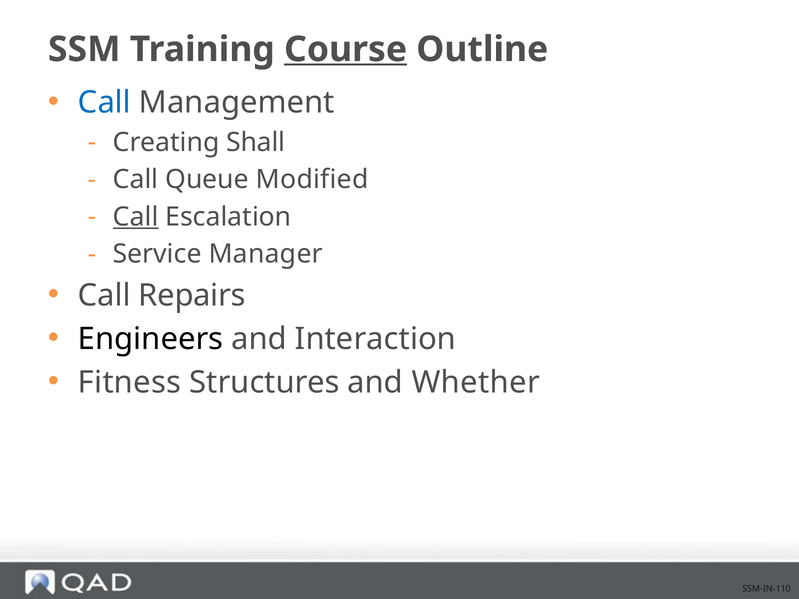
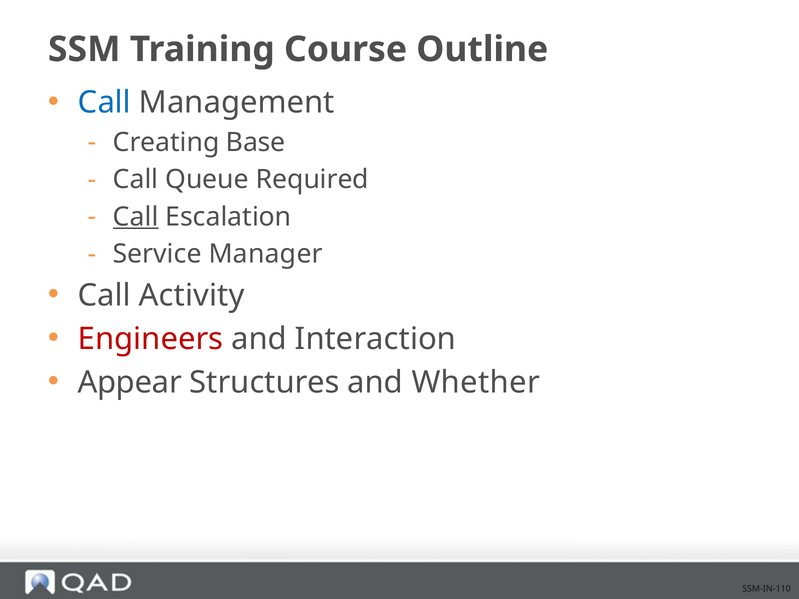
Course underline: present -> none
Shall: Shall -> Base
Modified: Modified -> Required
Repairs: Repairs -> Activity
Engineers colour: black -> red
Fitness: Fitness -> Appear
